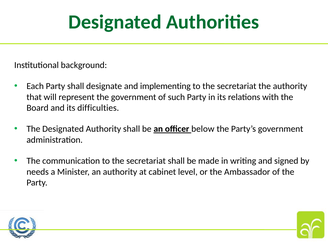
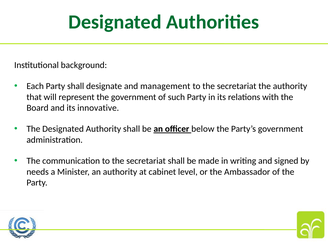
implementing: implementing -> management
difficulties: difficulties -> innovative
